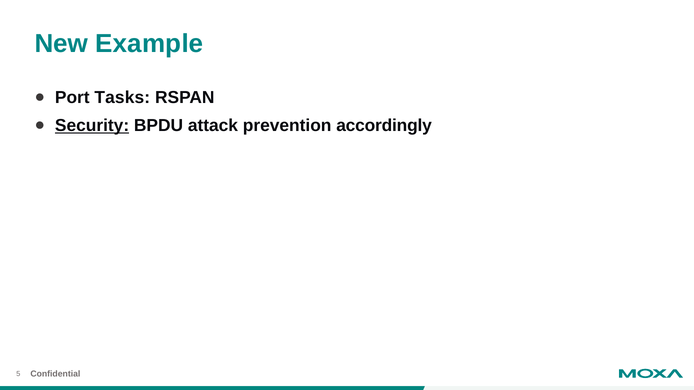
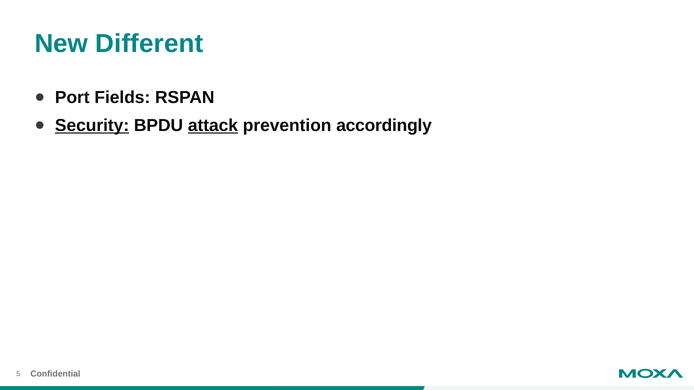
Example: Example -> Different
Tasks: Tasks -> Fields
attack underline: none -> present
